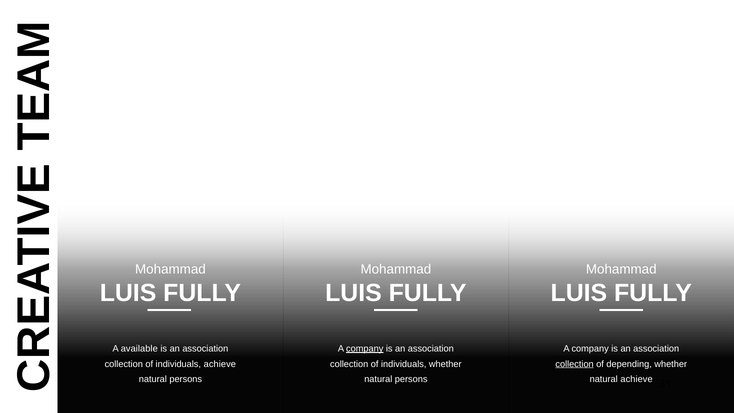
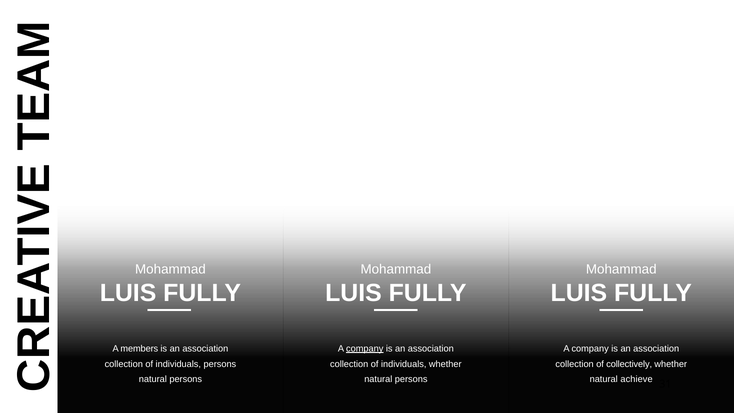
available: available -> members
individuals achieve: achieve -> persons
collection at (575, 364) underline: present -> none
depending: depending -> collectively
